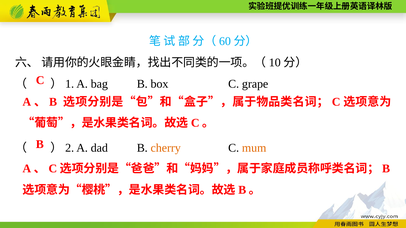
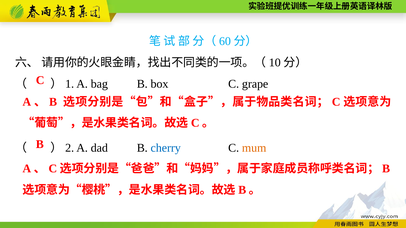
cherry colour: orange -> blue
